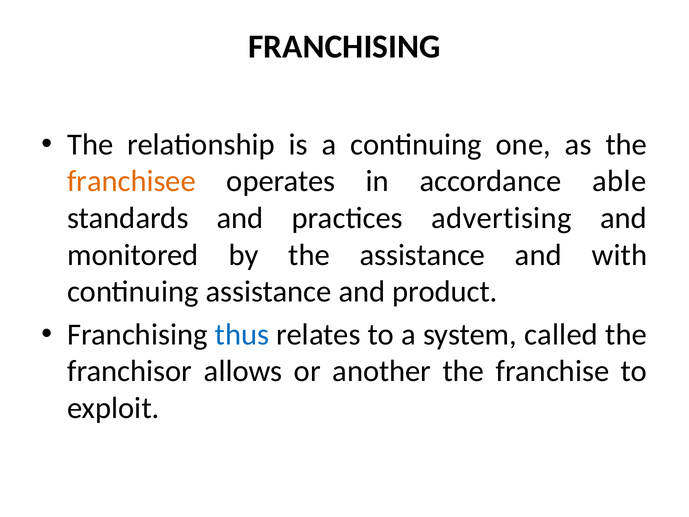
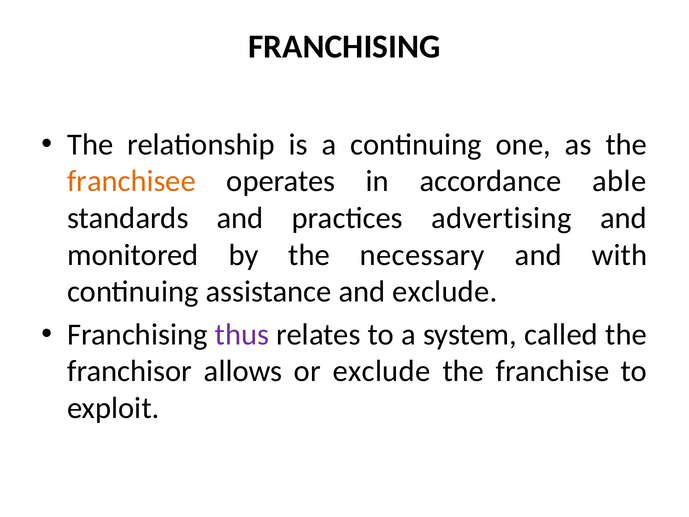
the assistance: assistance -> necessary
and product: product -> exclude
thus colour: blue -> purple
or another: another -> exclude
